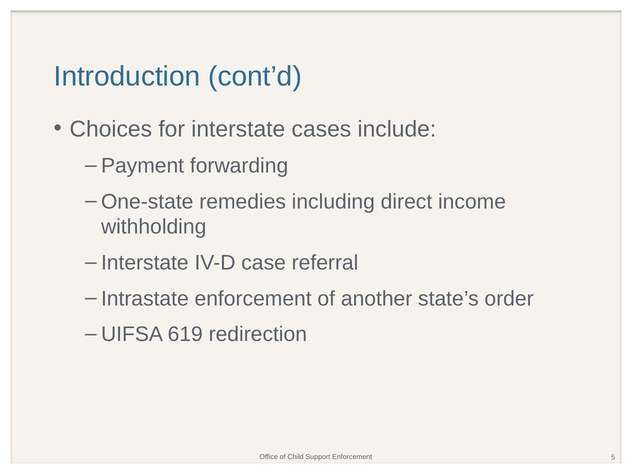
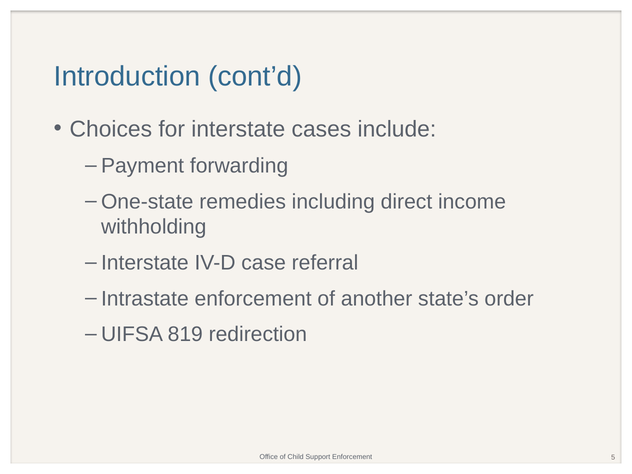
619: 619 -> 819
